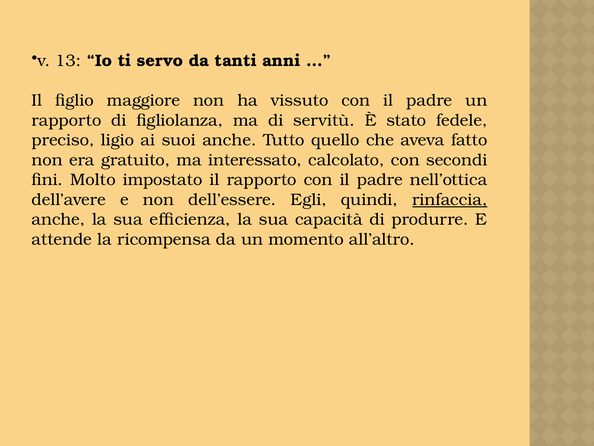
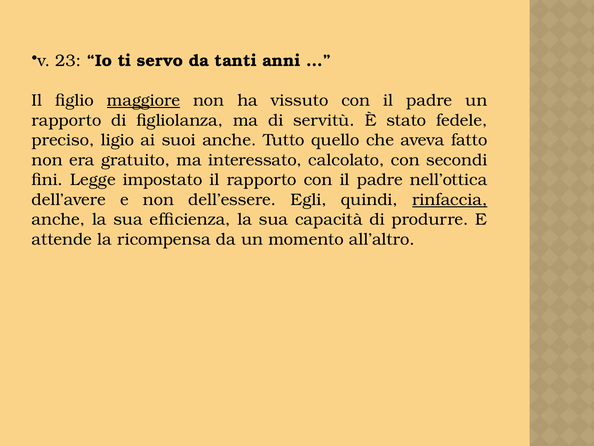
13: 13 -> 23
maggiore underline: none -> present
Molto: Molto -> Legge
